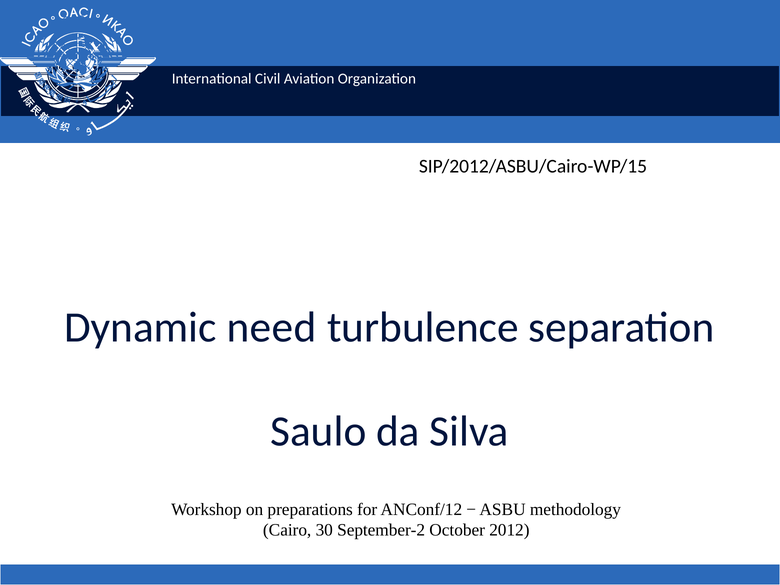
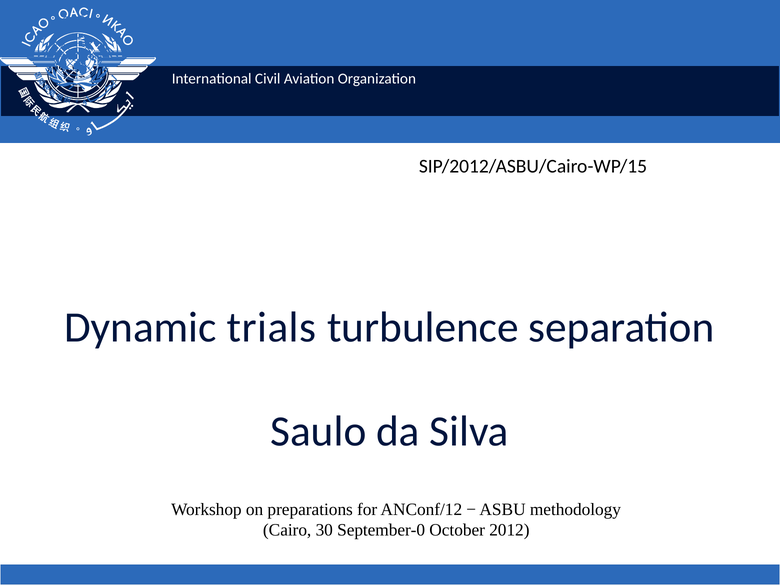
need: need -> trials
September-2: September-2 -> September-0
